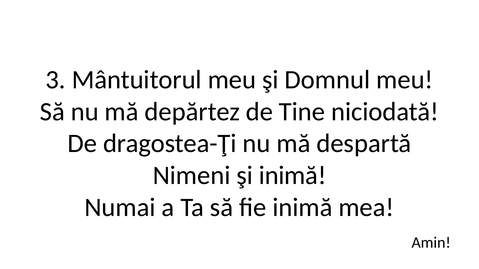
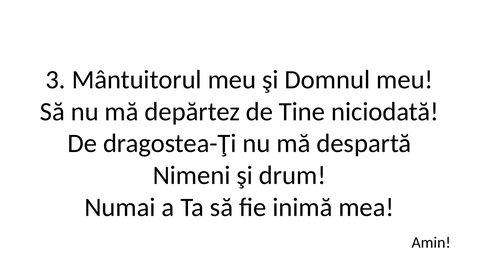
şi inimă: inimă -> drum
